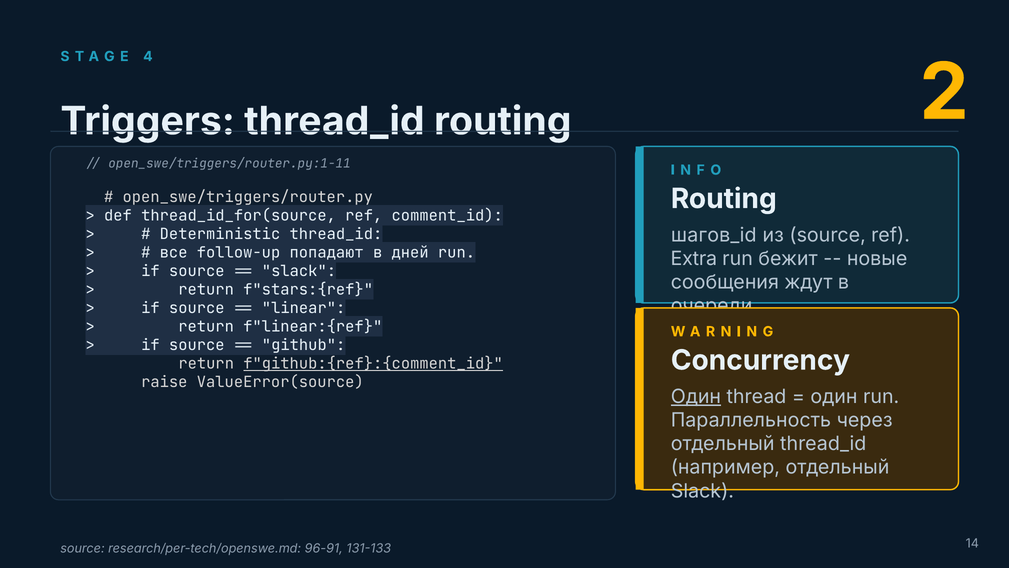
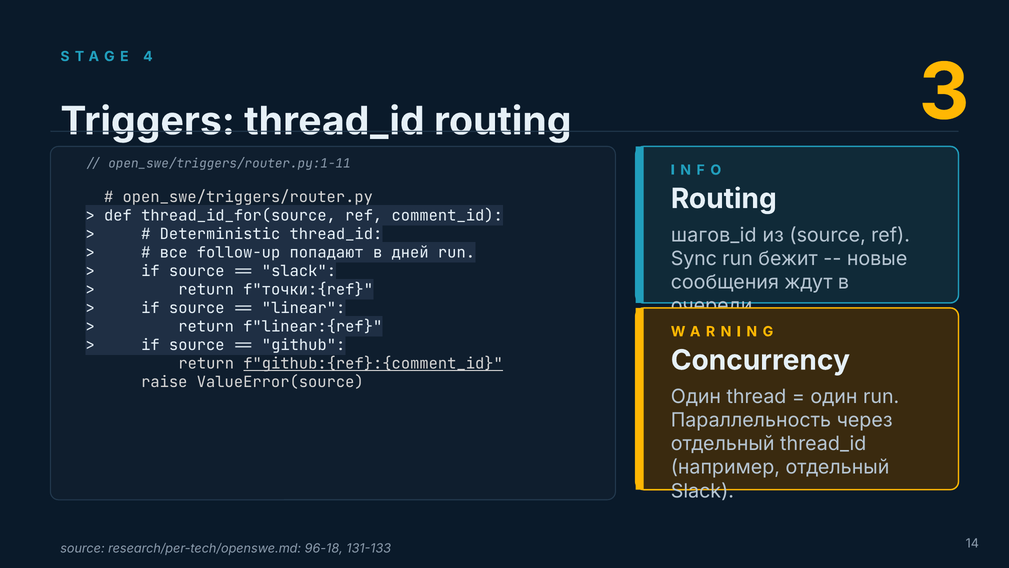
2: 2 -> 3
Extra: Extra -> Sync
f"stars:{ref: f"stars:{ref -> f"точки:{ref
Один at (696, 396) underline: present -> none
96-91: 96-91 -> 96-18
